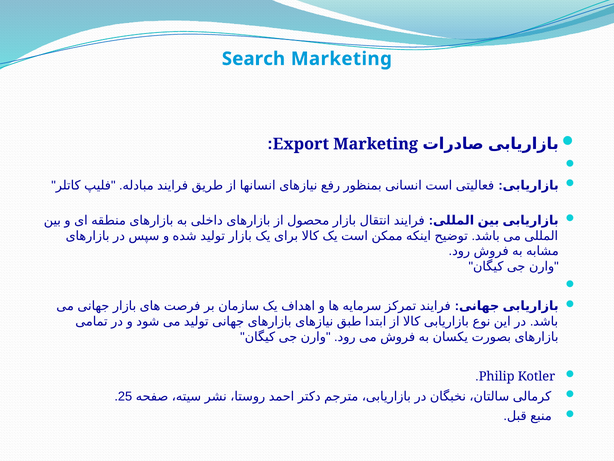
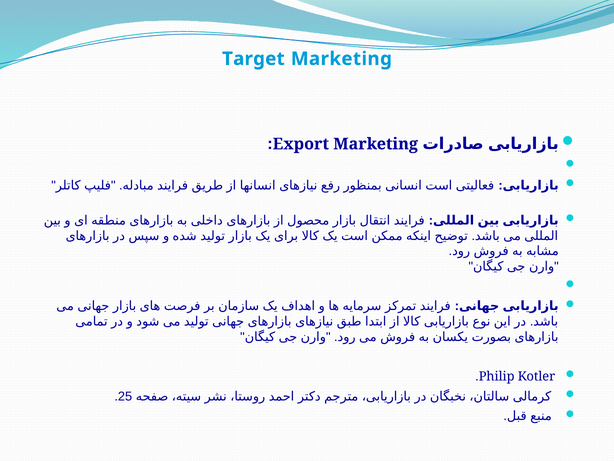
Search: Search -> Target
